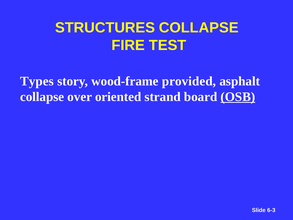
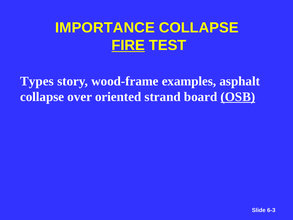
STRUCTURES: STRUCTURES -> IMPORTANCE
FIRE underline: none -> present
provided: provided -> examples
